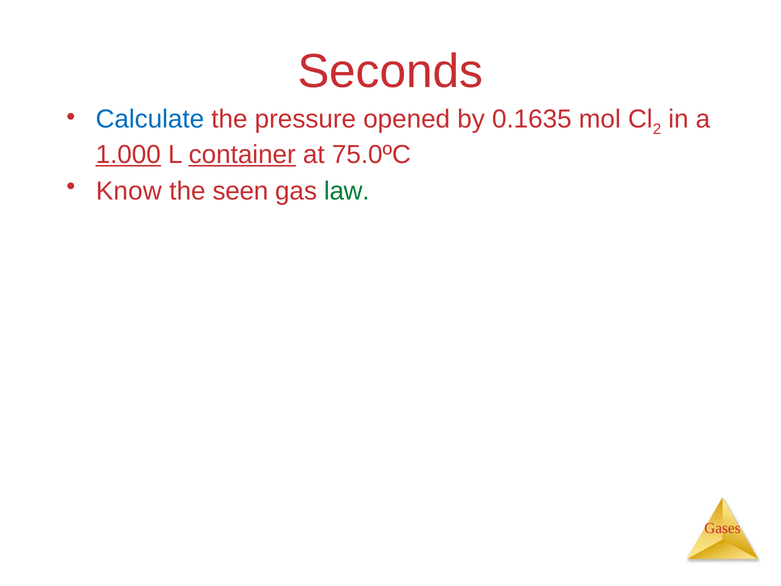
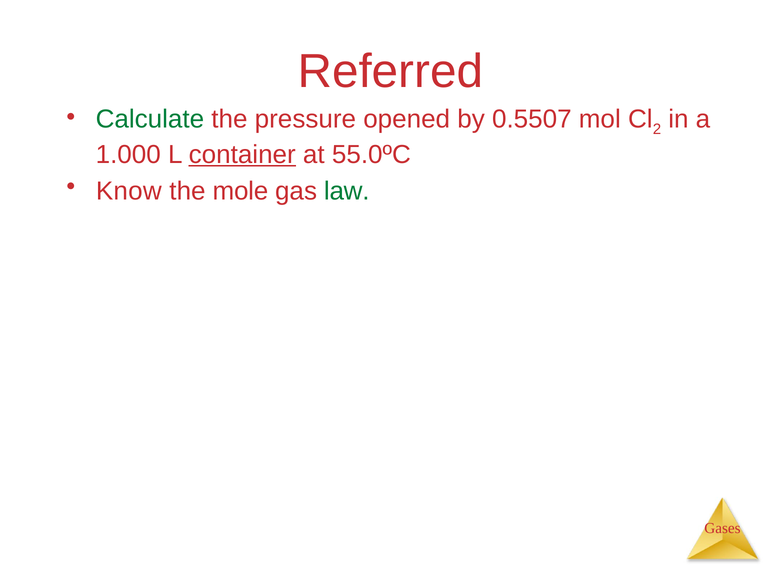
Seconds: Seconds -> Referred
Calculate colour: blue -> green
0.1635: 0.1635 -> 0.5507
1.000 underline: present -> none
75.0ºC: 75.0ºC -> 55.0ºC
seen: seen -> mole
